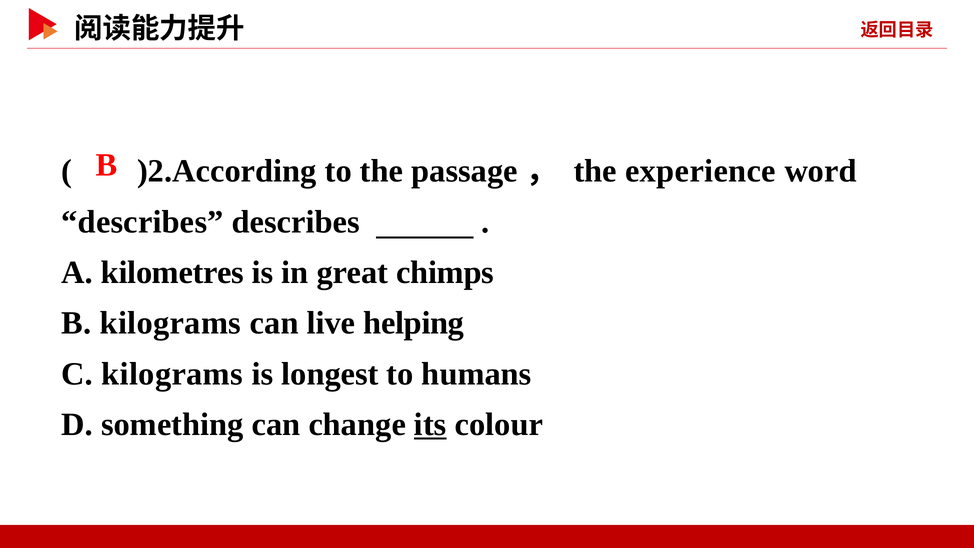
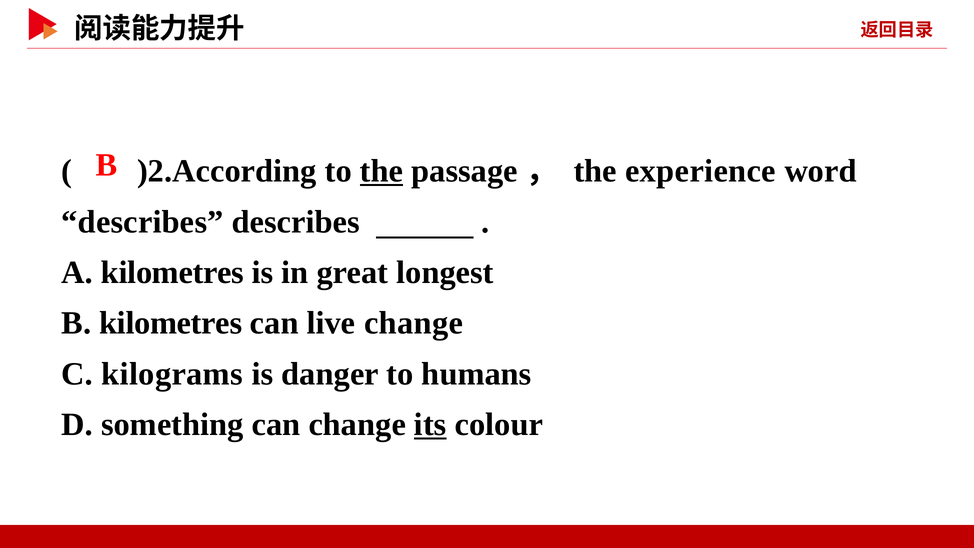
the at (382, 171) underline: none -> present
chimps: chimps -> longest
B kilograms: kilograms -> kilometres
live helping: helping -> change
longest: longest -> danger
